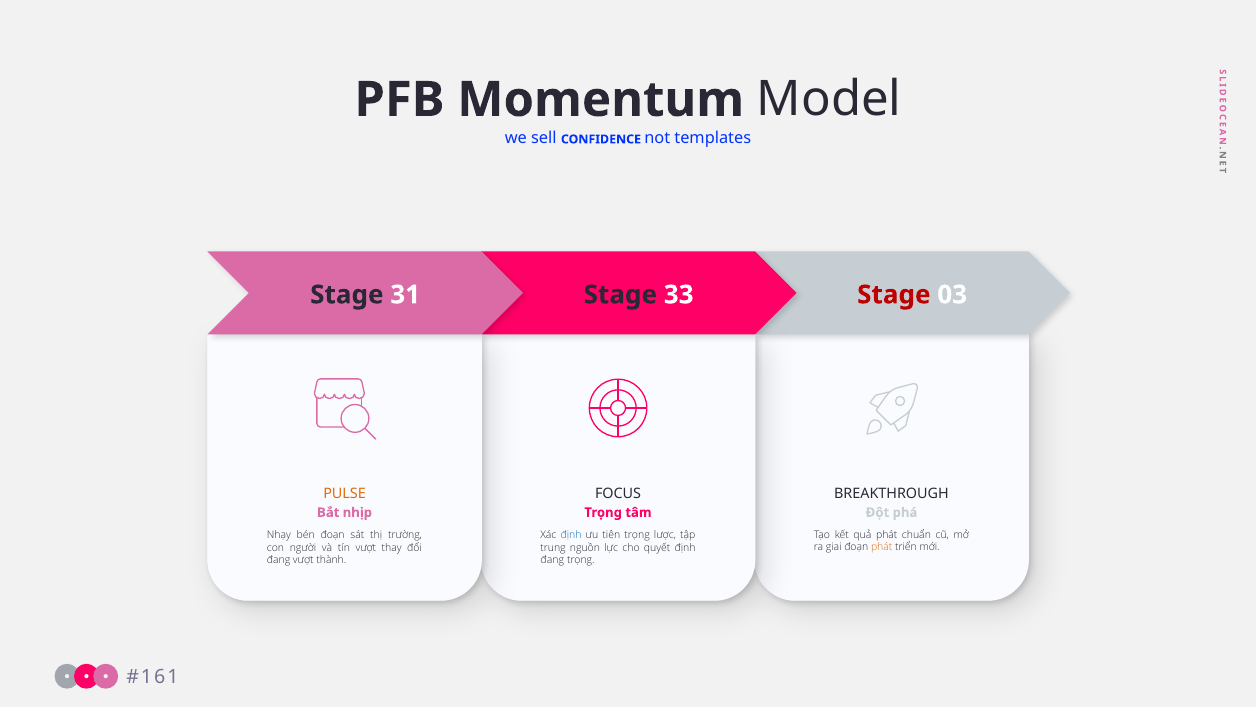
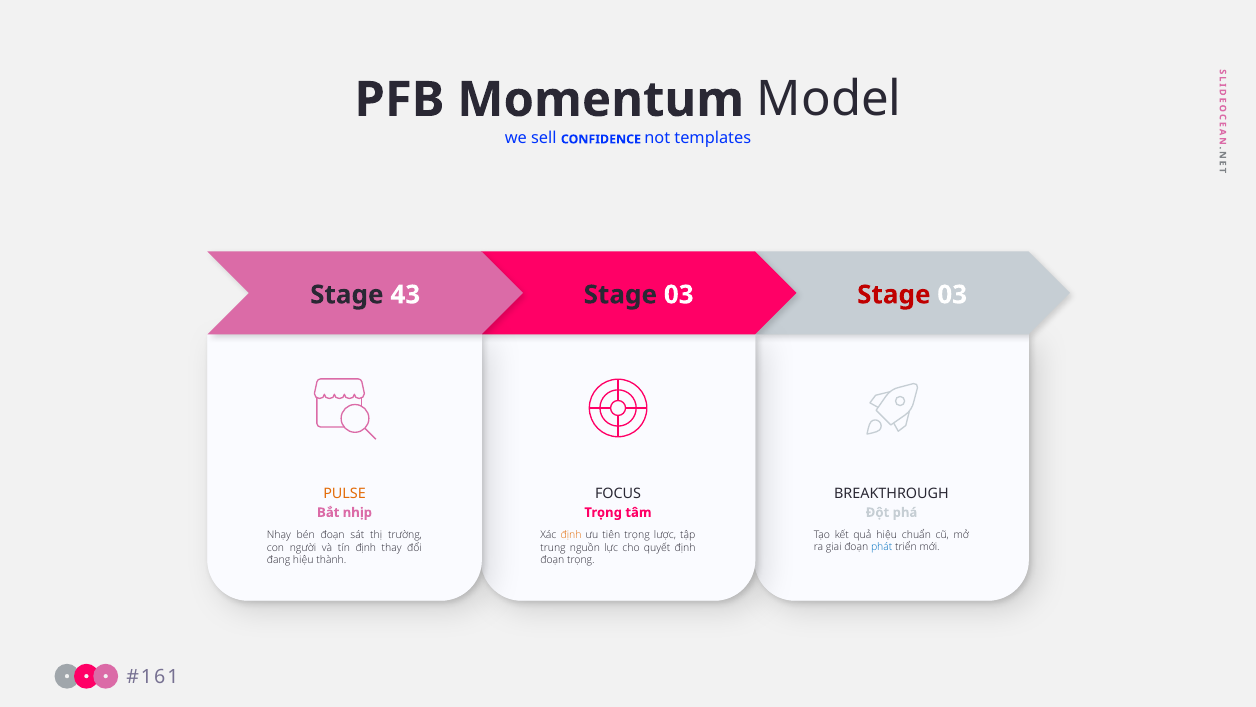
31: 31 -> 43
33 at (679, 295): 33 -> 03
định at (571, 535) colour: blue -> orange
quả phát: phát -> hiệu
tín vượt: vượt -> định
phát at (882, 547) colour: orange -> blue
đang vượt: vượt -> hiệu
đang at (552, 560): đang -> đoạn
